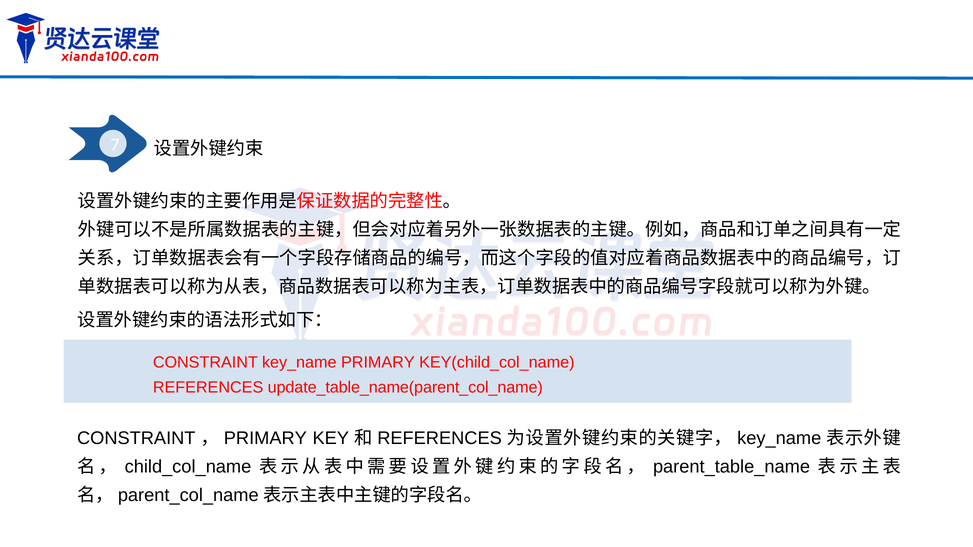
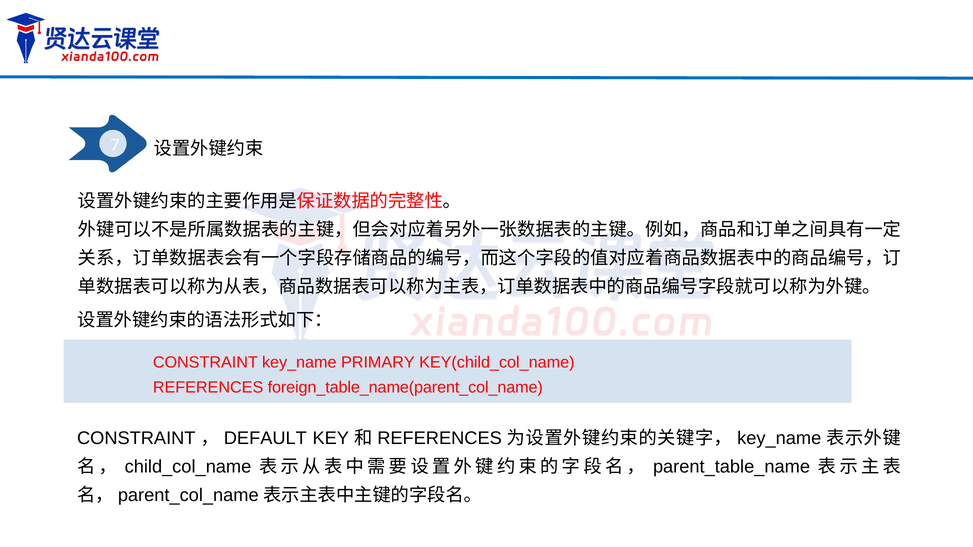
update_table_name(parent_col_name: update_table_name(parent_col_name -> foreign_table_name(parent_col_name
PRIMARY at (265, 439): PRIMARY -> DEFAULT
